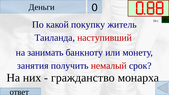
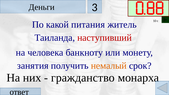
0: 0 -> 3
покупку: покупку -> питания
занимать: занимать -> человека
немалый colour: red -> orange
